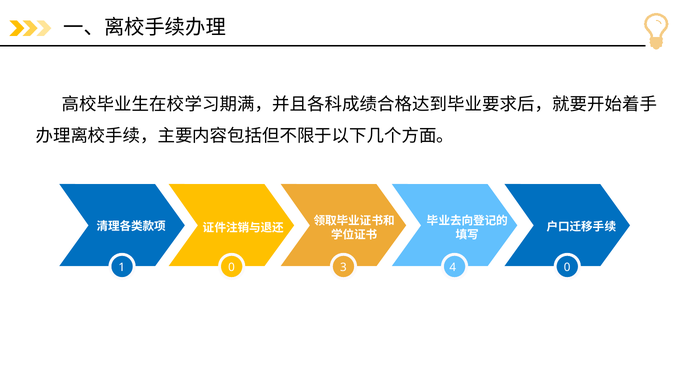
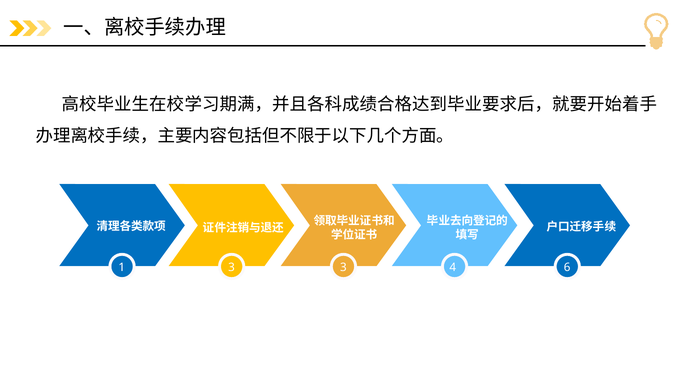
1 0: 0 -> 3
4 0: 0 -> 6
